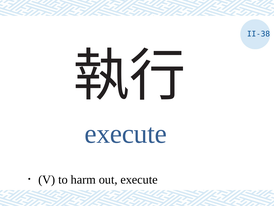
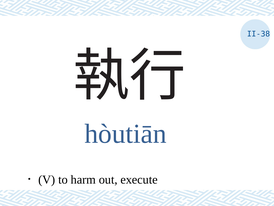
execute at (126, 134): execute -> hòutiān
